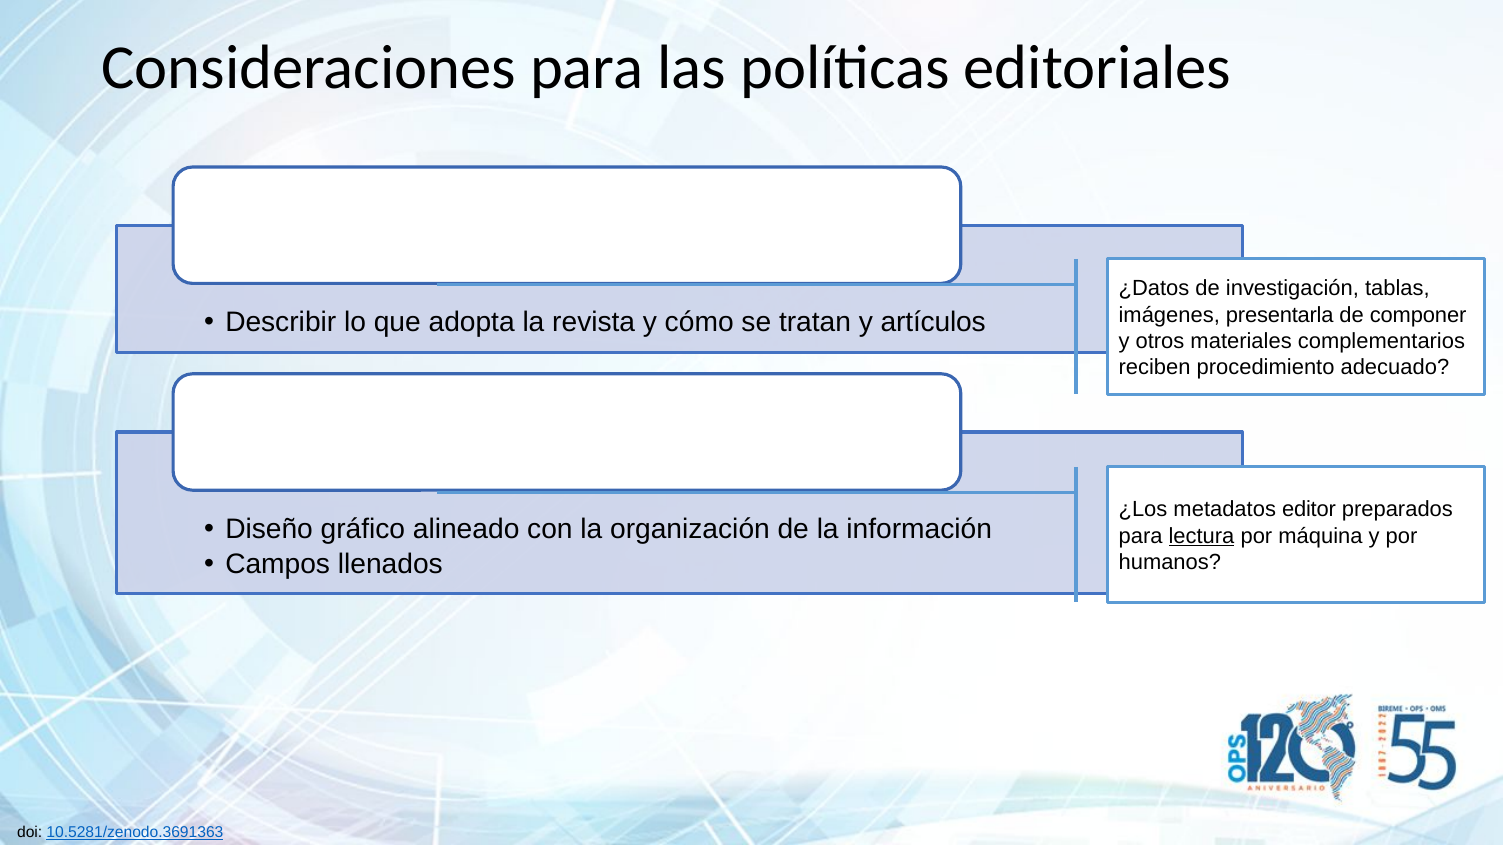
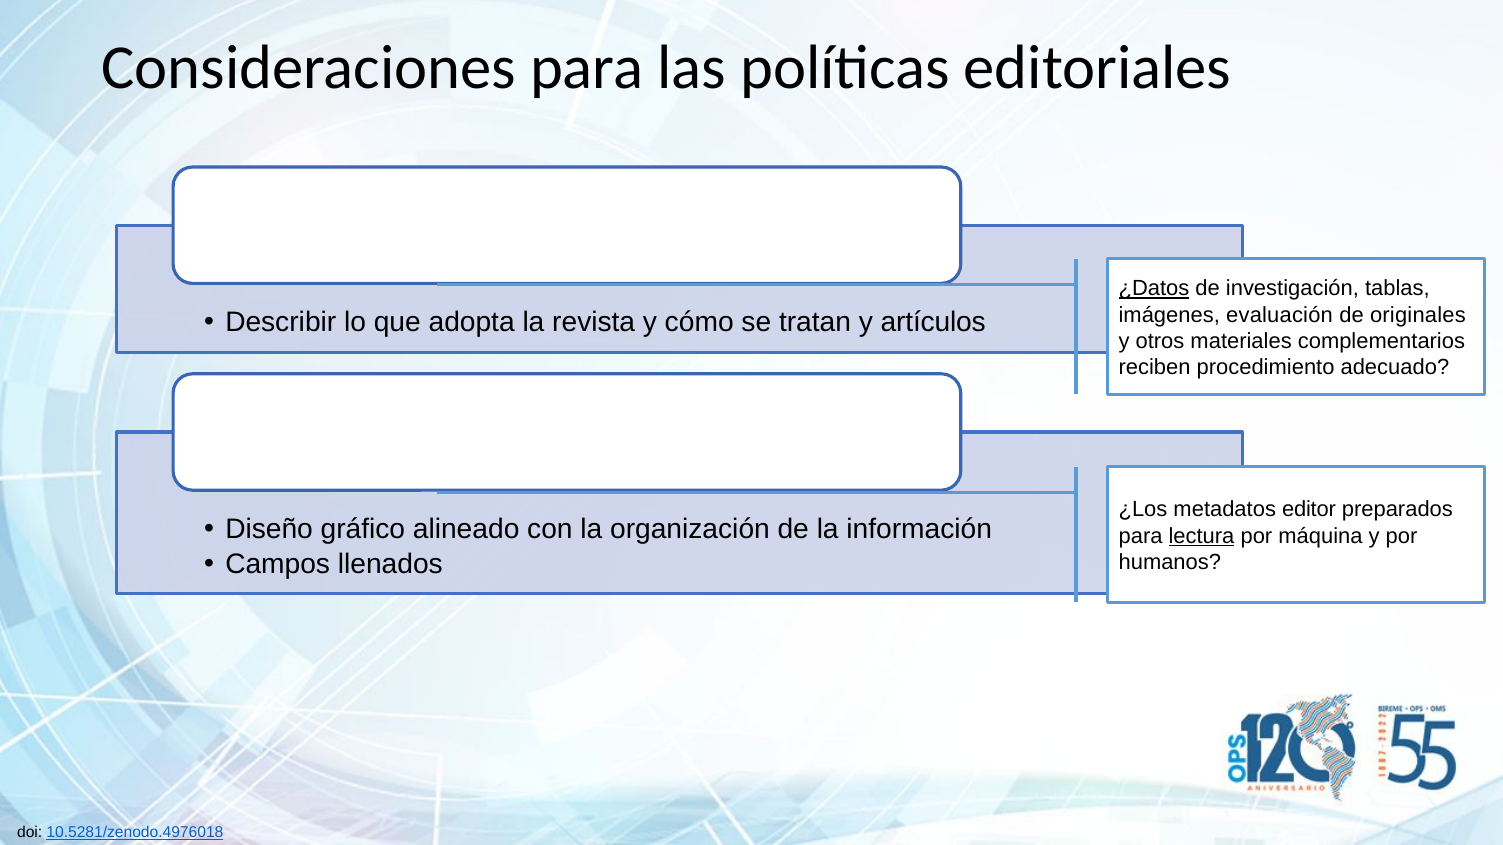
¿Datos underline: none -> present
presentarla: presentarla -> evaluación
componer: componer -> originales
10.5281/zenodo.3691363: 10.5281/zenodo.3691363 -> 10.5281/zenodo.4976018
